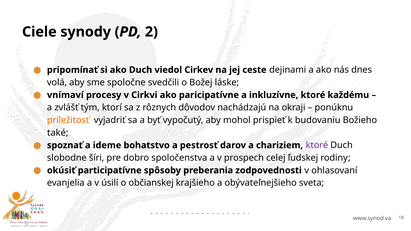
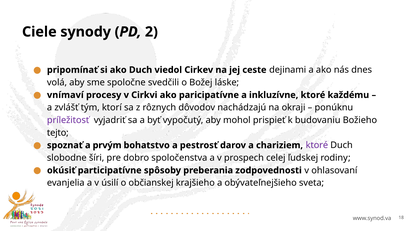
príležitosť colour: orange -> purple
také: také -> tejto
ideme: ideme -> prvým
